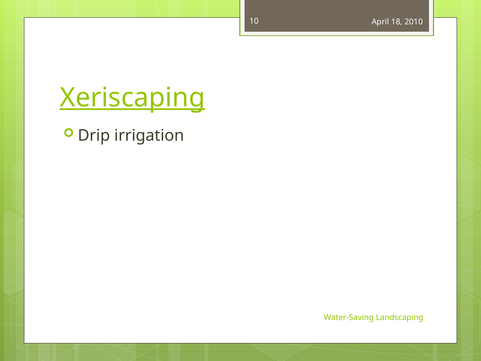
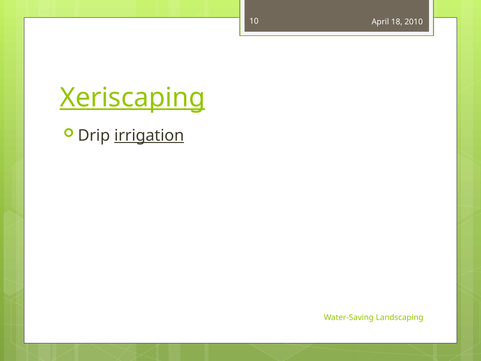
irrigation underline: none -> present
